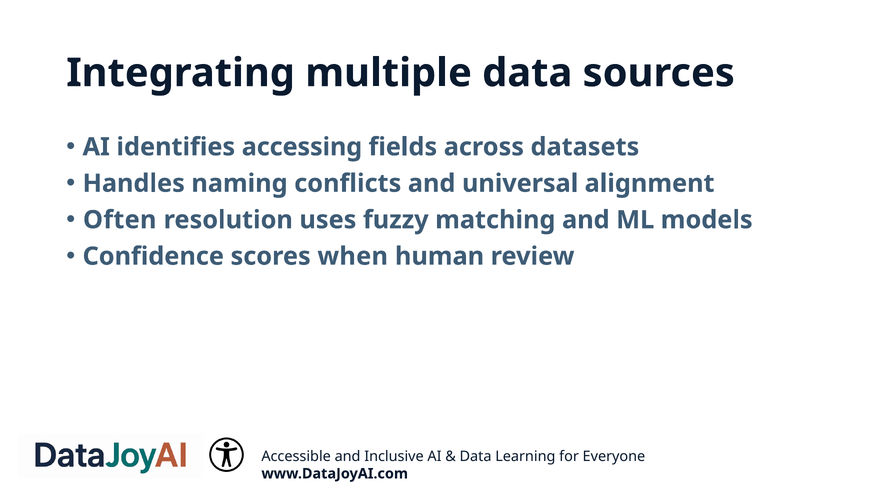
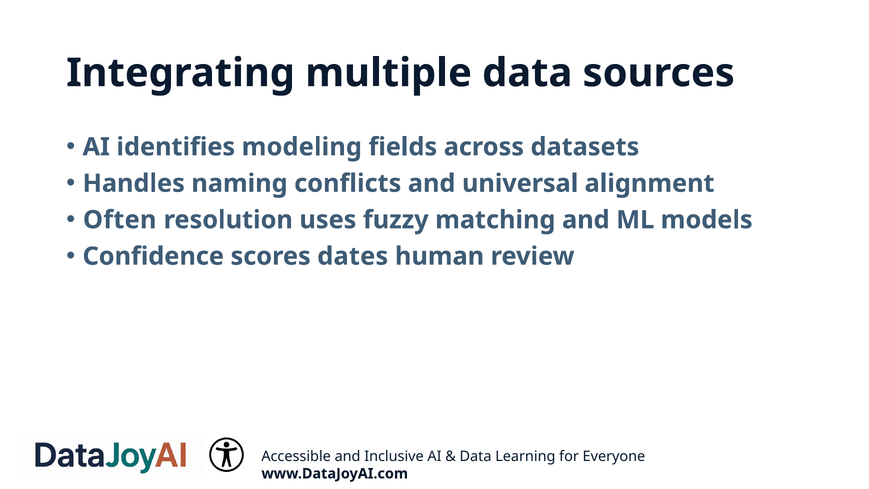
accessing: accessing -> modeling
when: when -> dates
